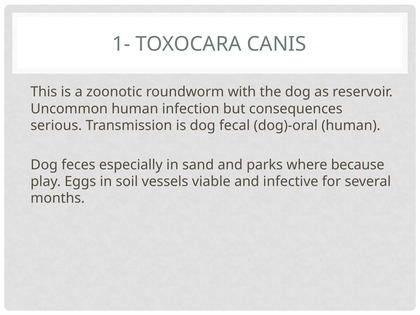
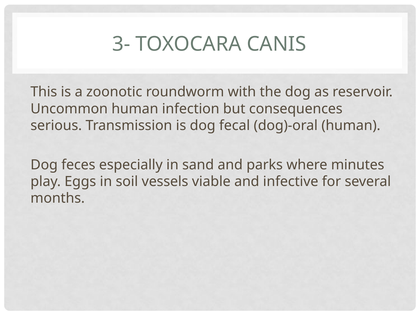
1-: 1- -> 3-
because: because -> minutes
